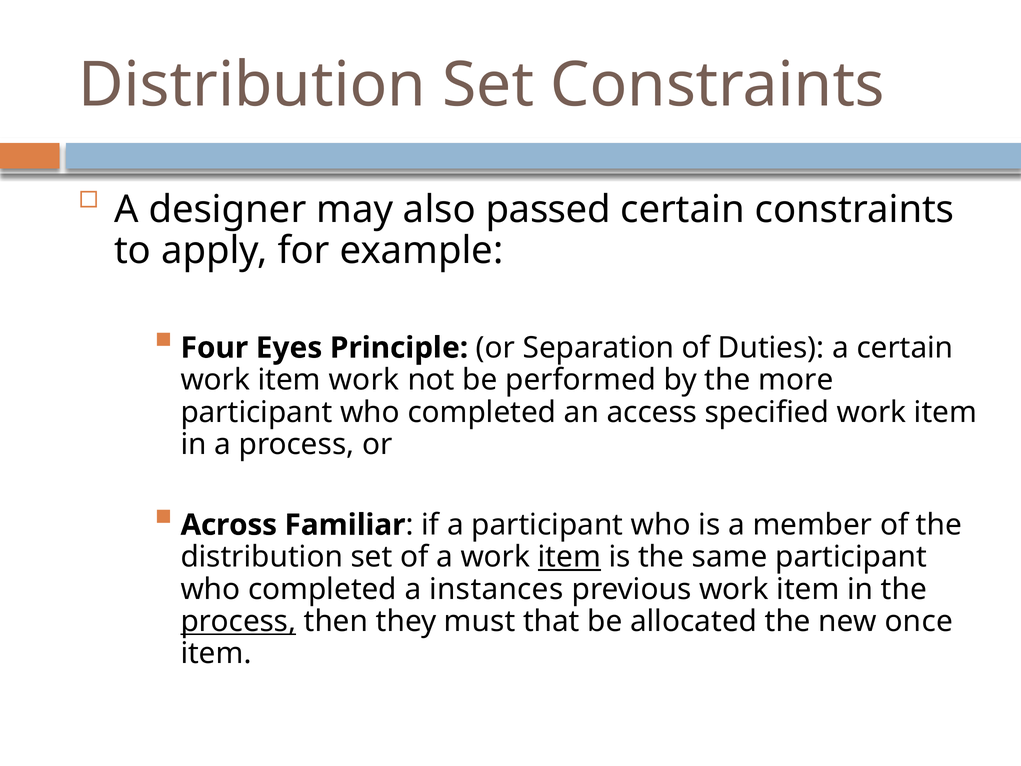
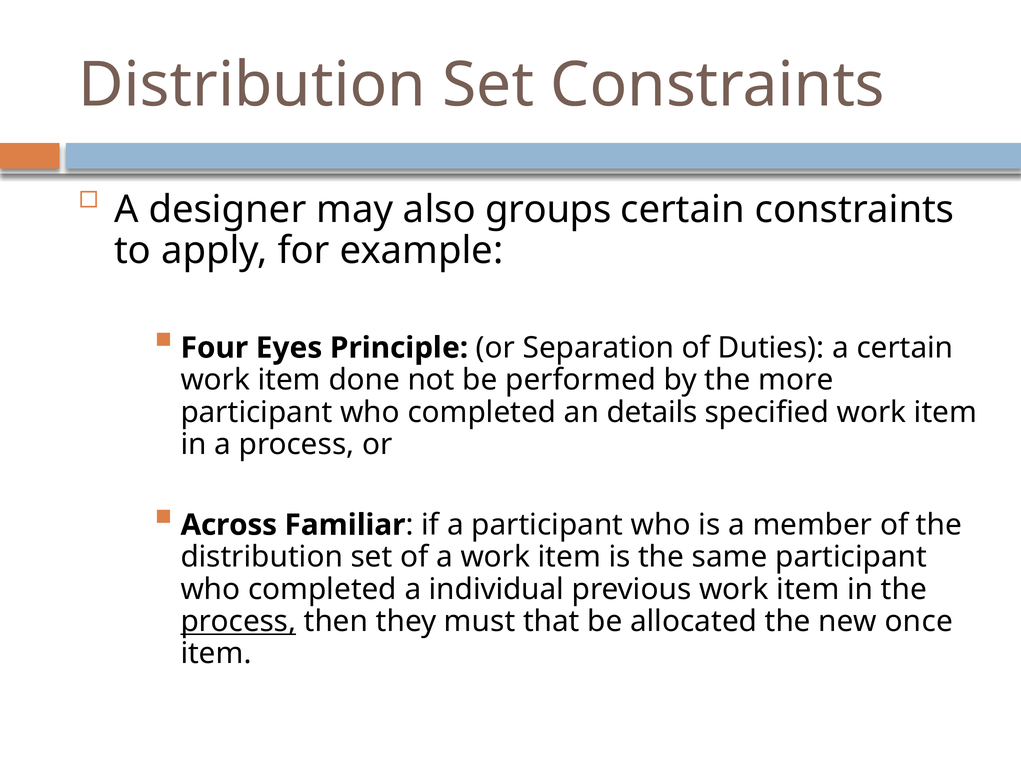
passed: passed -> groups
item work: work -> done
access: access -> details
item at (569, 557) underline: present -> none
instances: instances -> individual
